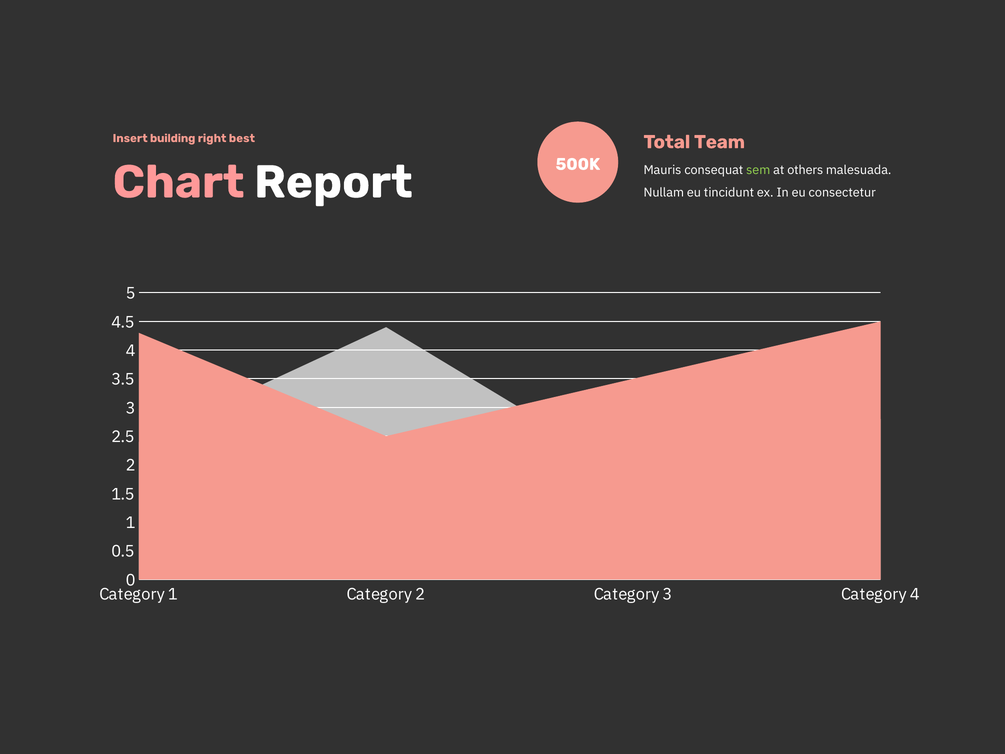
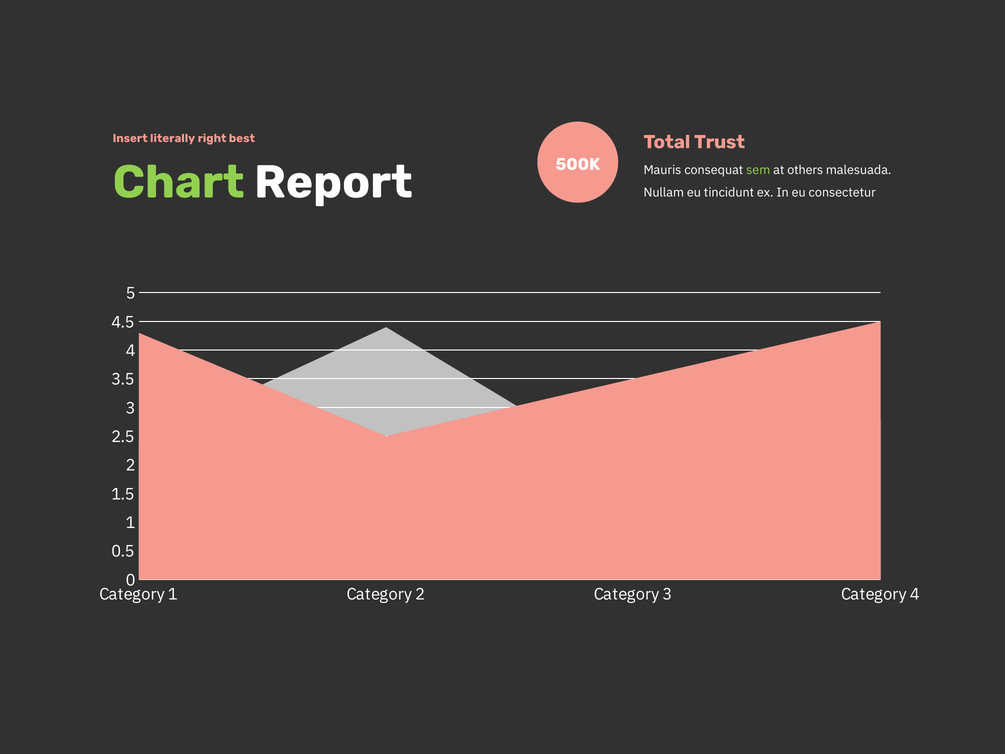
building: building -> literally
Team: Team -> Trust
Chart colour: pink -> light green
